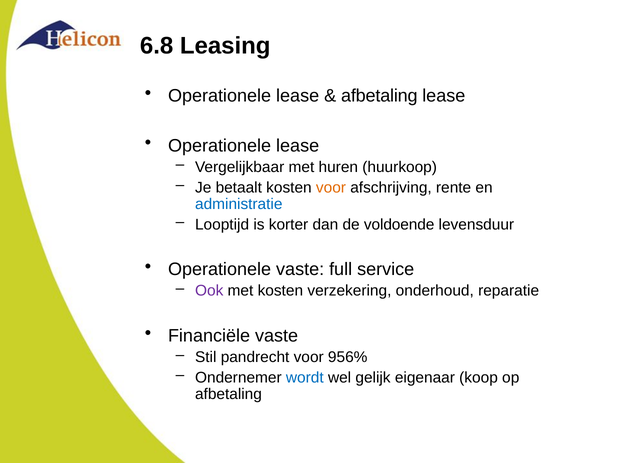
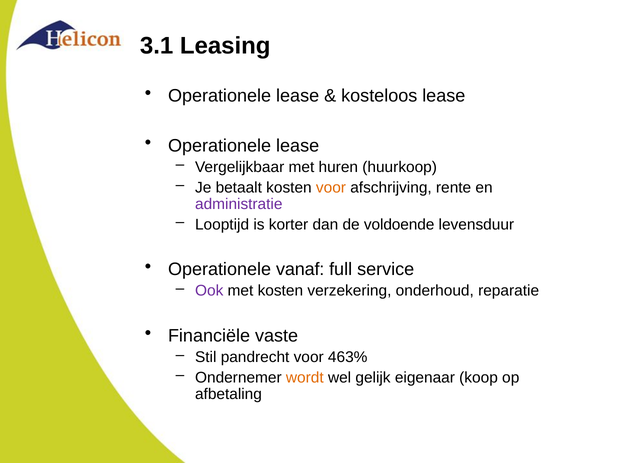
6.8: 6.8 -> 3.1
afbetaling at (379, 96): afbetaling -> kosteloos
administratie colour: blue -> purple
Operationele vaste: vaste -> vanaf
956%: 956% -> 463%
wordt colour: blue -> orange
